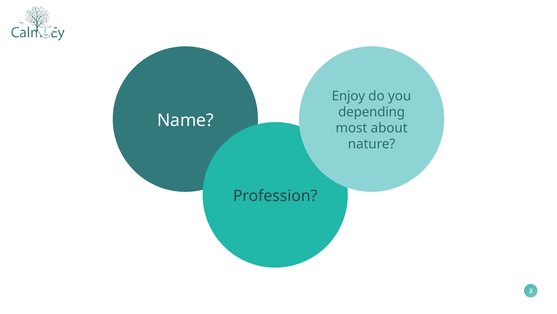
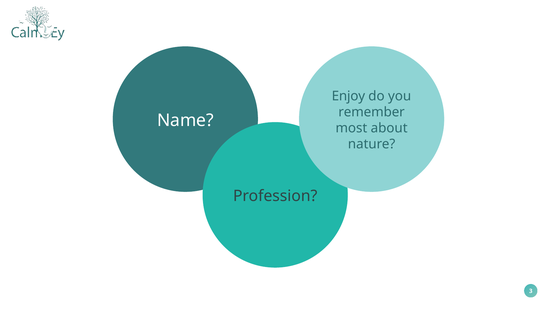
depending: depending -> remember
